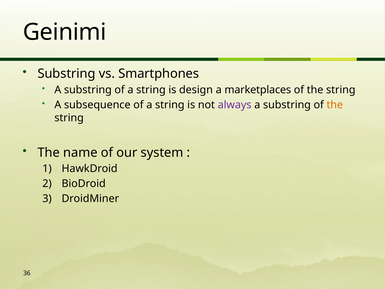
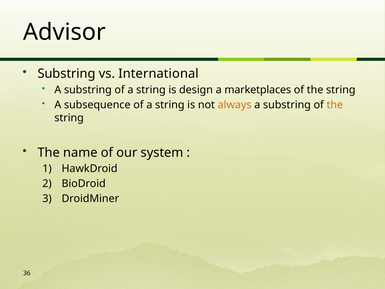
Geinimi: Geinimi -> Advisor
Smartphones: Smartphones -> International
always colour: purple -> orange
